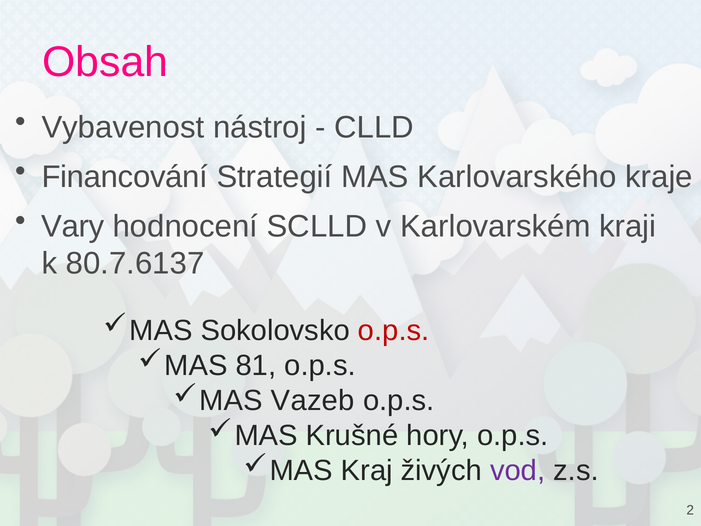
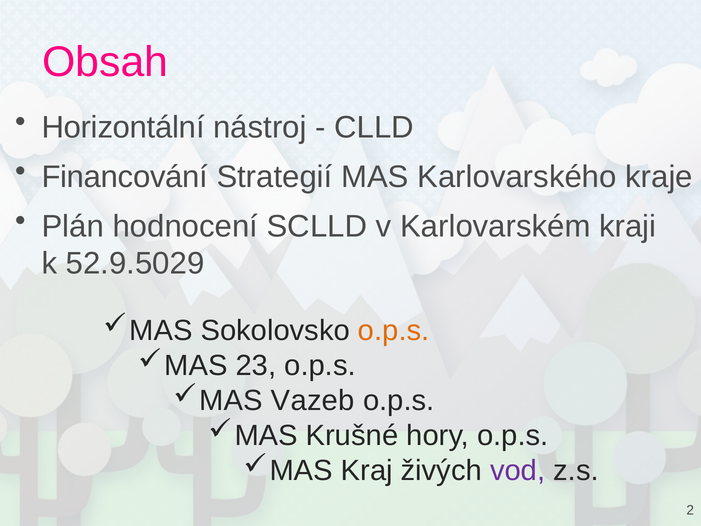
Vybavenost: Vybavenost -> Horizontální
Vary: Vary -> Plán
80.7.6137: 80.7.6137 -> 52.9.5029
o.p.s at (394, 330) colour: red -> orange
81: 81 -> 23
